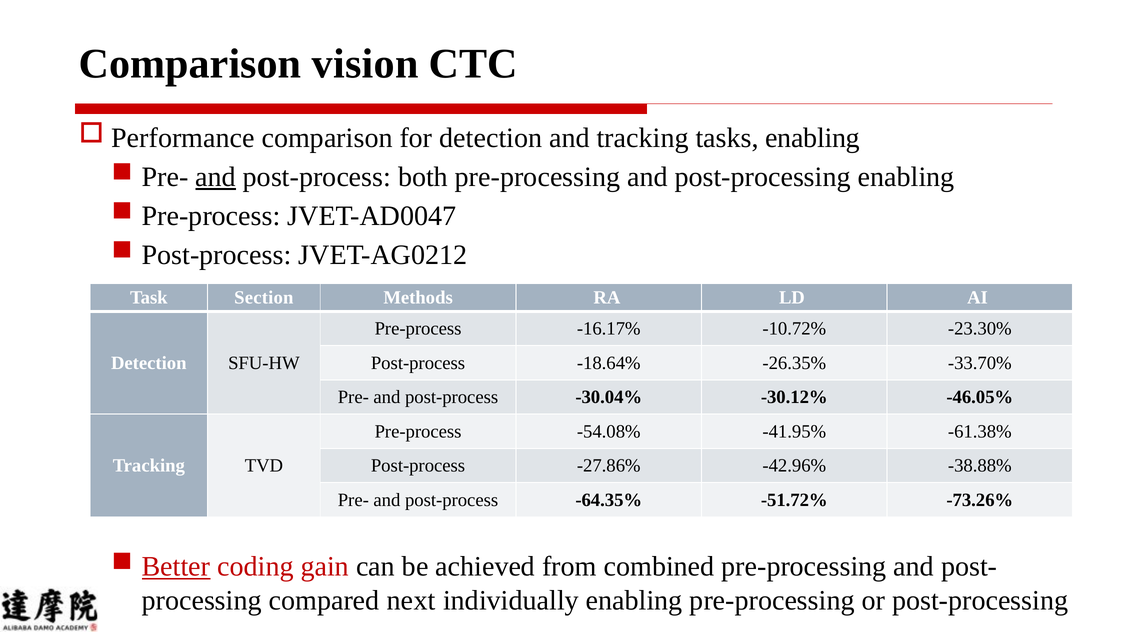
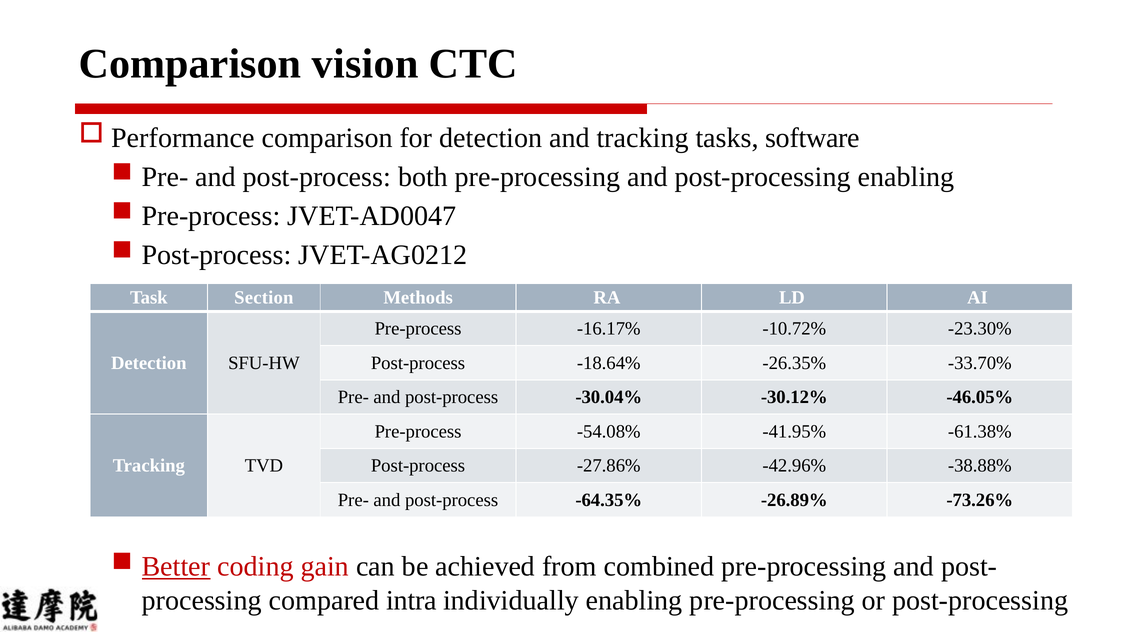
tasks enabling: enabling -> software
and at (216, 177) underline: present -> none
-51.72%: -51.72% -> -26.89%
next: next -> intra
